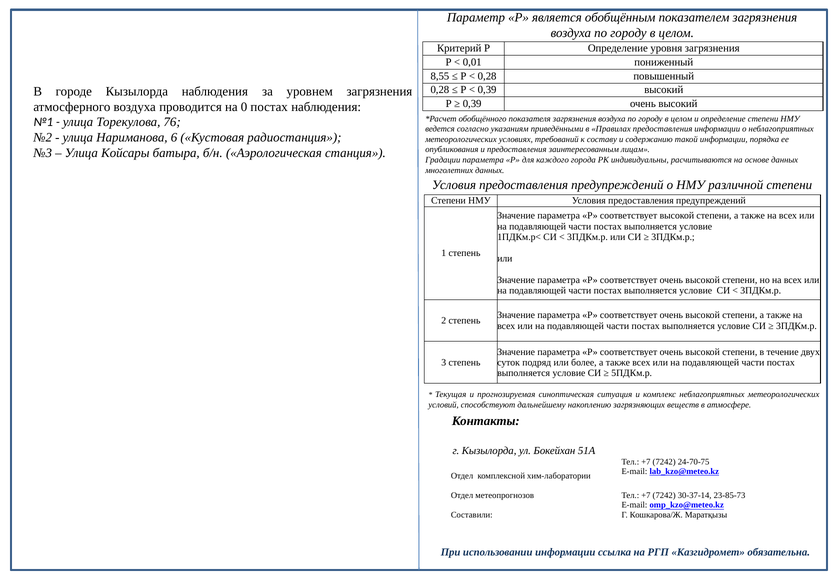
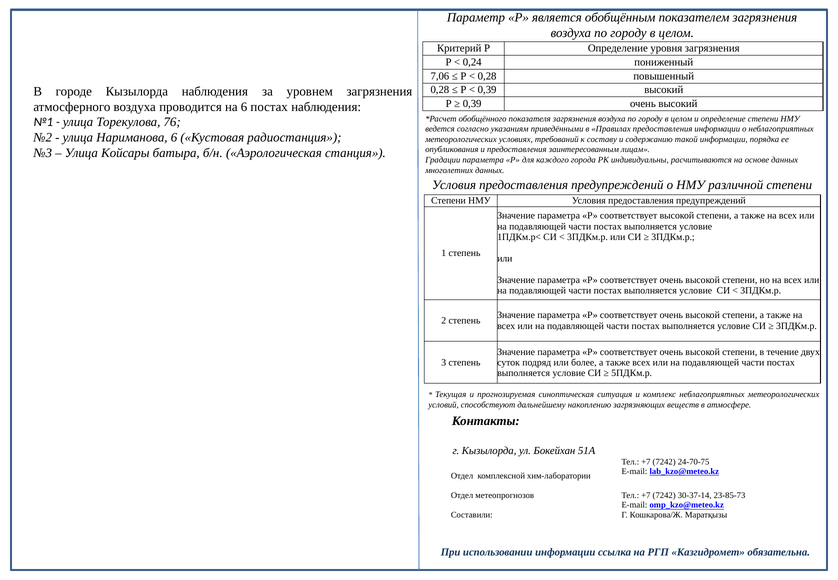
0,01: 0,01 -> 0,24
8,55: 8,55 -> 7,06
на 0: 0 -> 6
